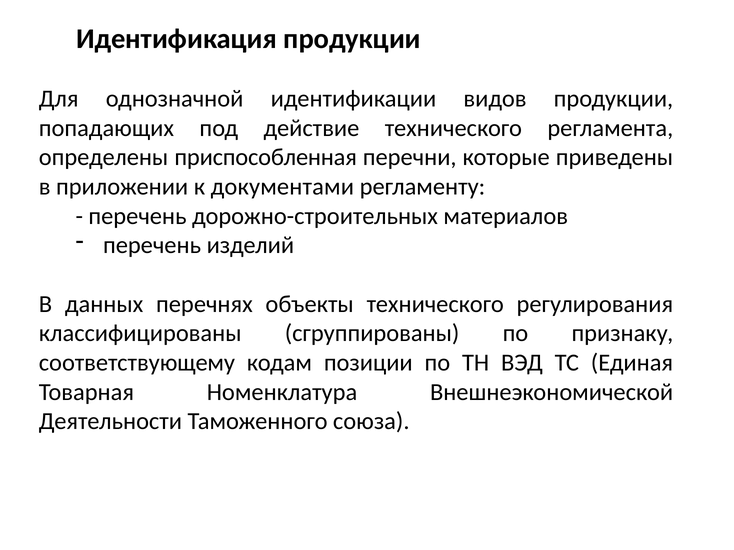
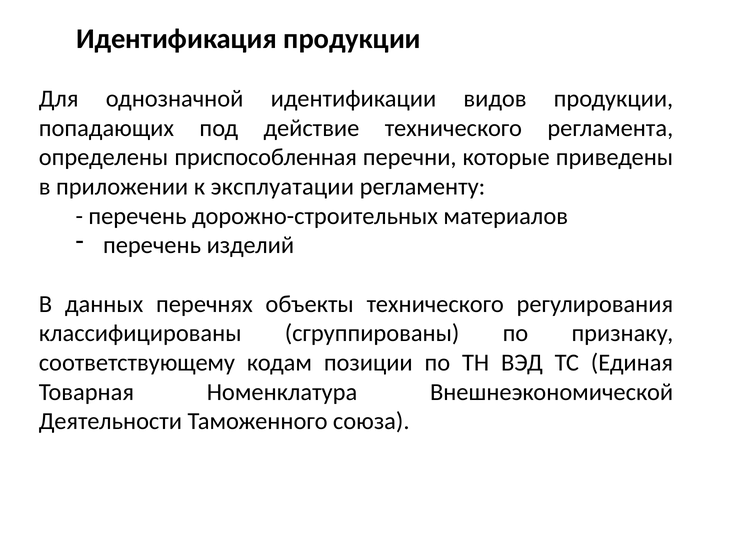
документами: документами -> эксплуатации
